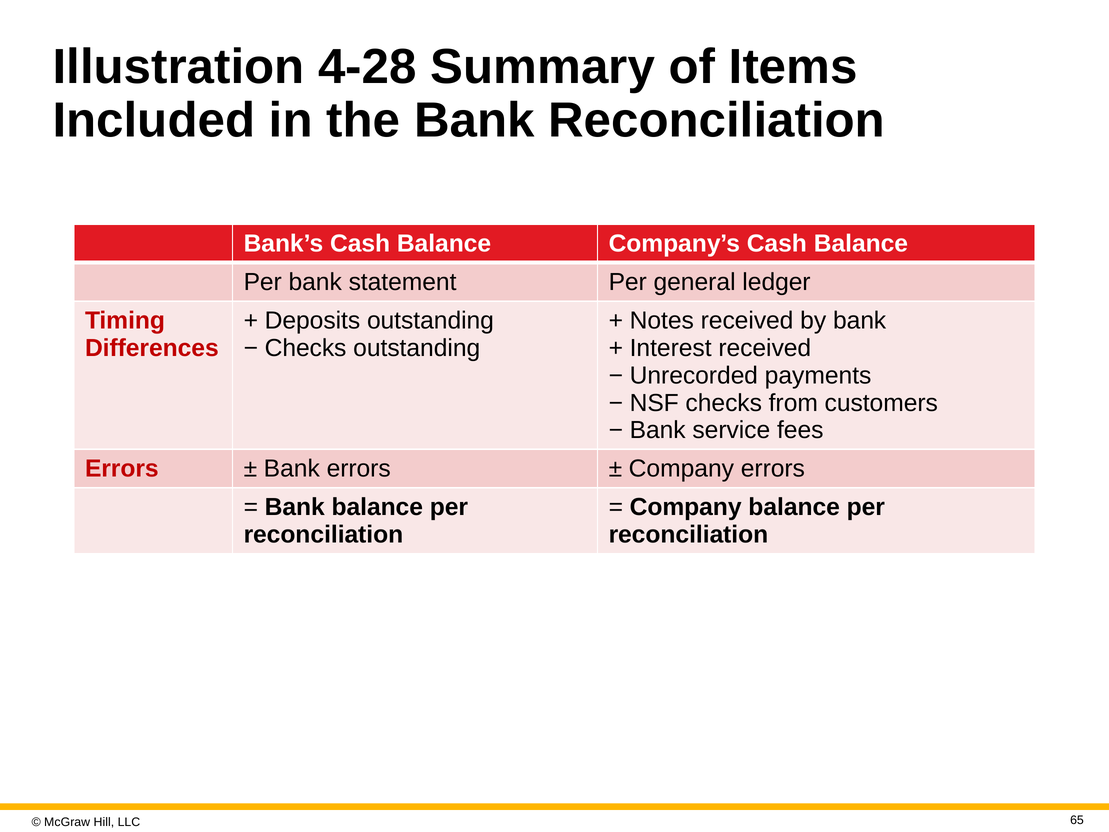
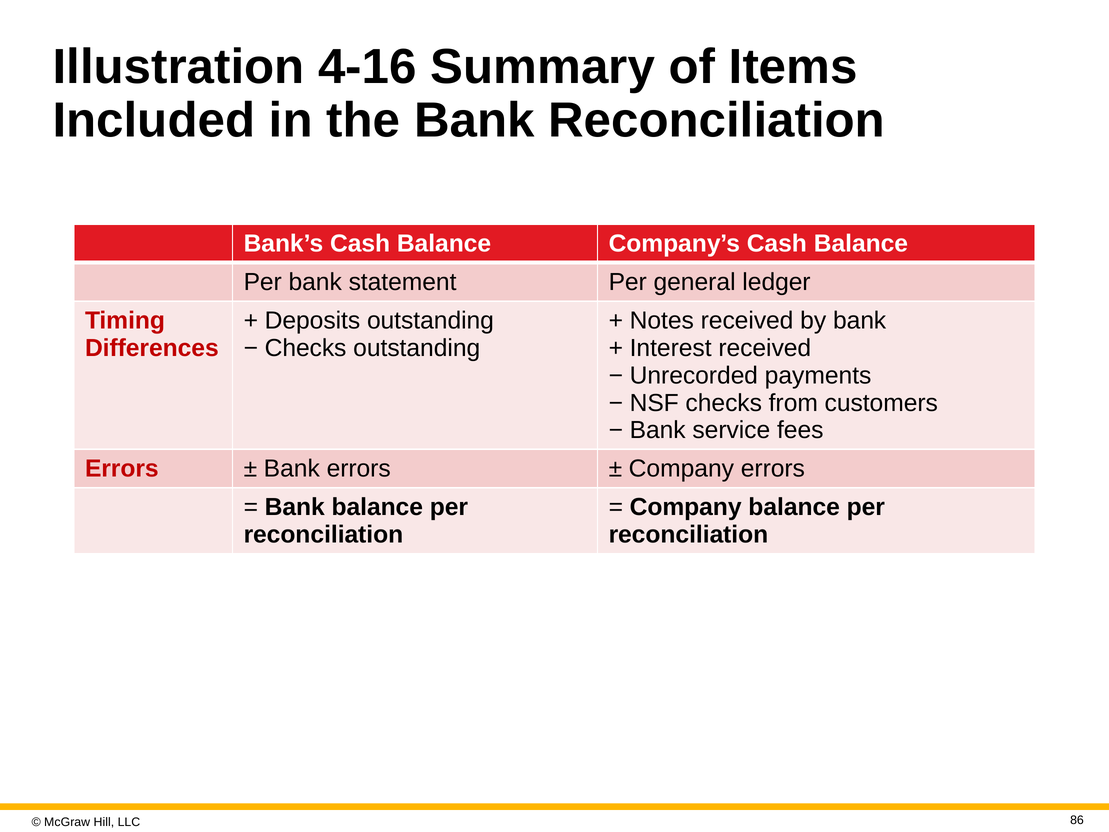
4-28: 4-28 -> 4-16
65: 65 -> 86
